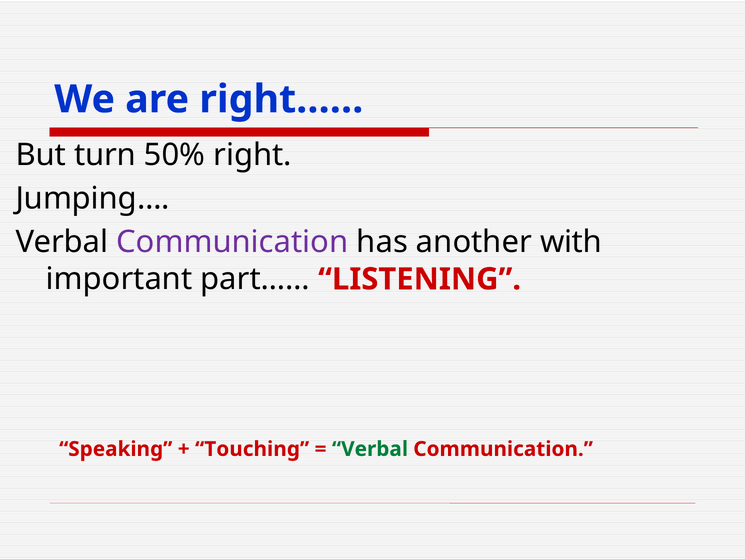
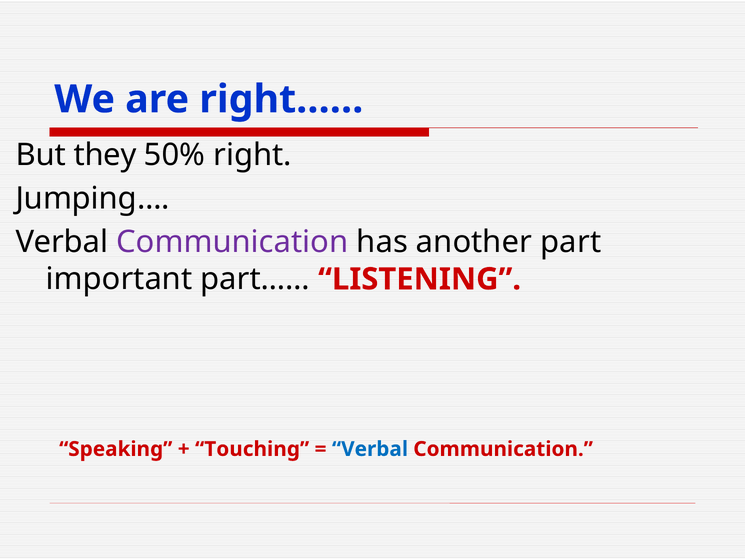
turn: turn -> they
with: with -> part
Verbal at (370, 449) colour: green -> blue
